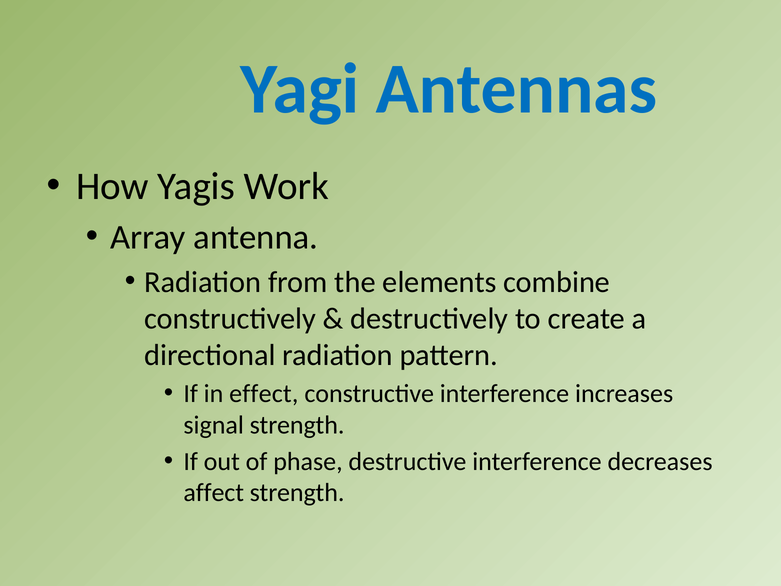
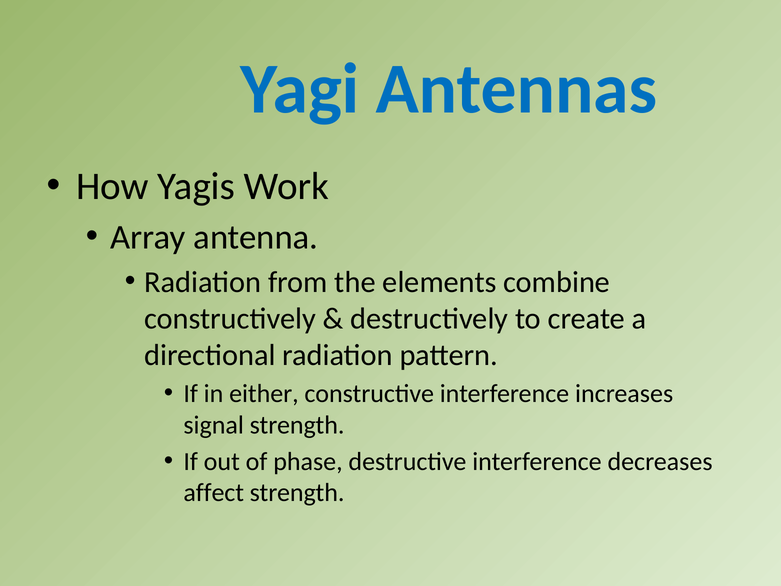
effect: effect -> either
